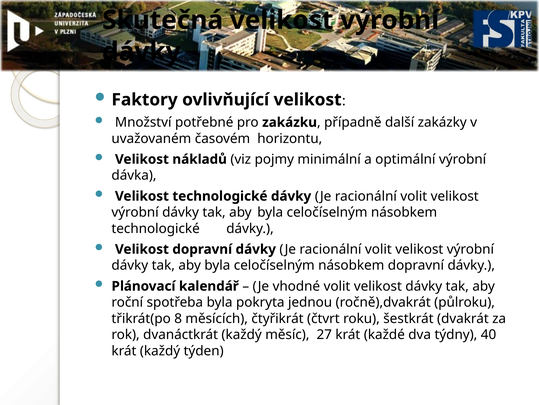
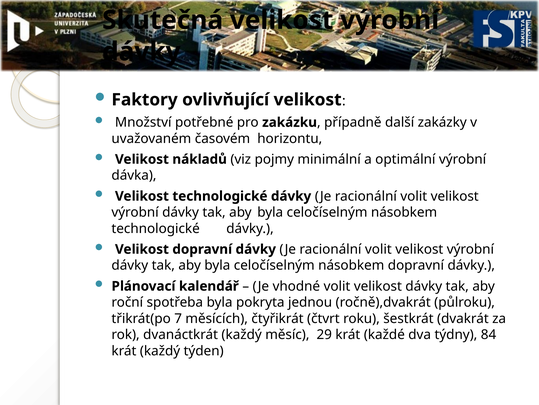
8: 8 -> 7
27: 27 -> 29
40: 40 -> 84
